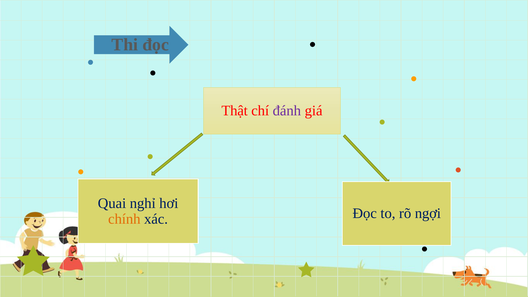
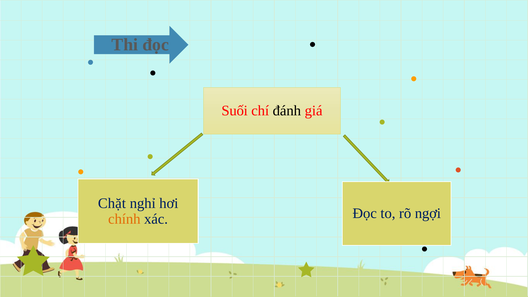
Thật: Thật -> Suối
đánh colour: purple -> black
Quai: Quai -> Chặt
